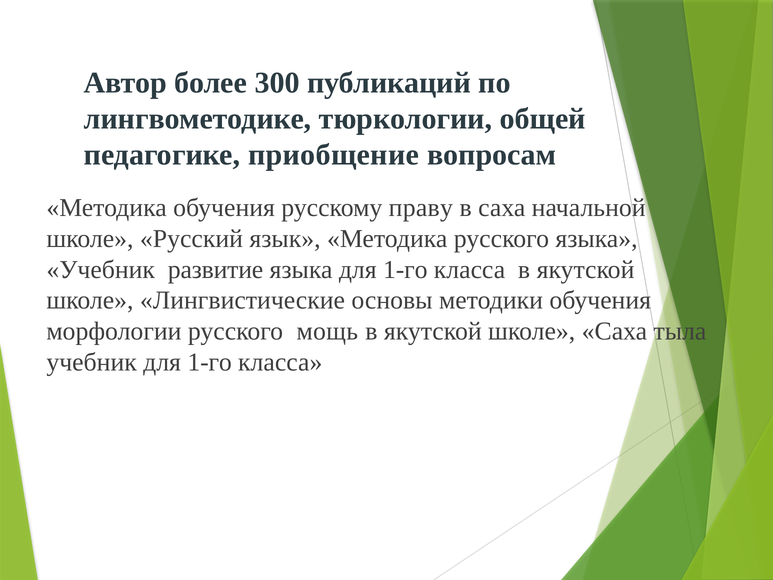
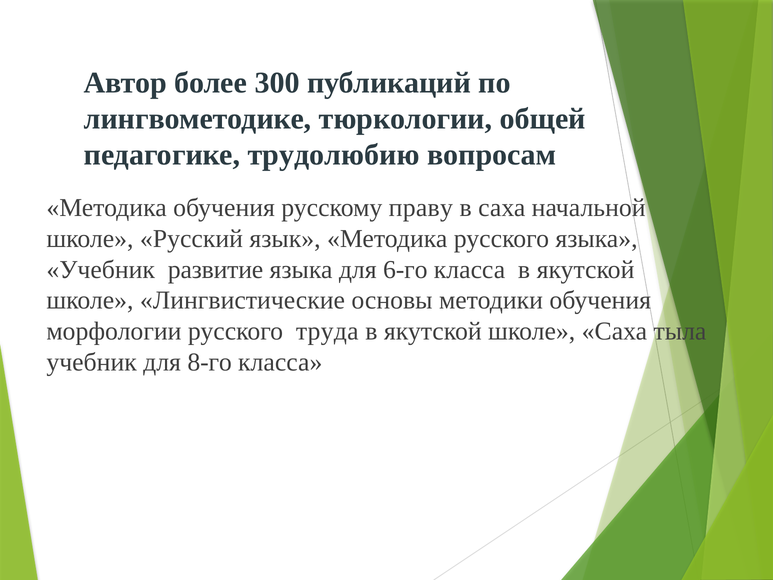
приобщение: приобщение -> трудолюбию
языка для 1-го: 1-го -> 6-го
мощь: мощь -> труда
учебник для 1-го: 1-го -> 8-го
